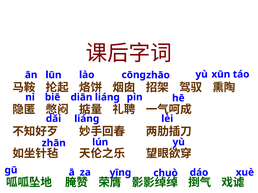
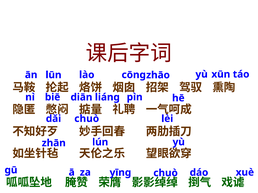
dǎi liáng: liáng -> chuò
